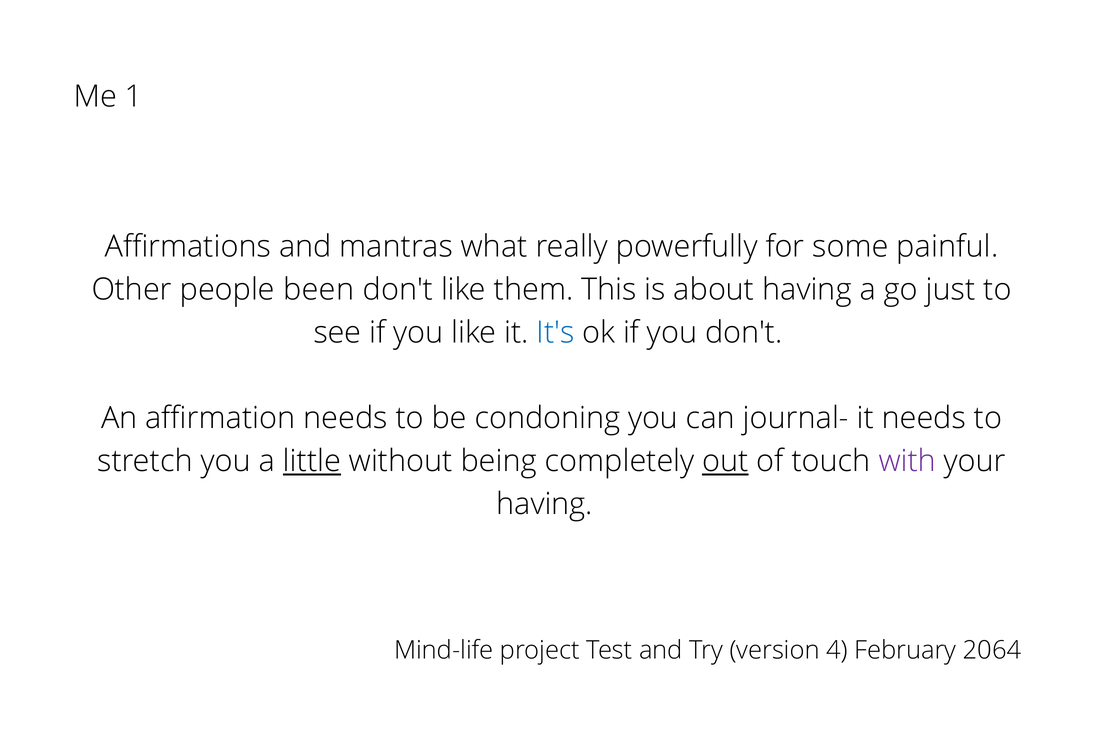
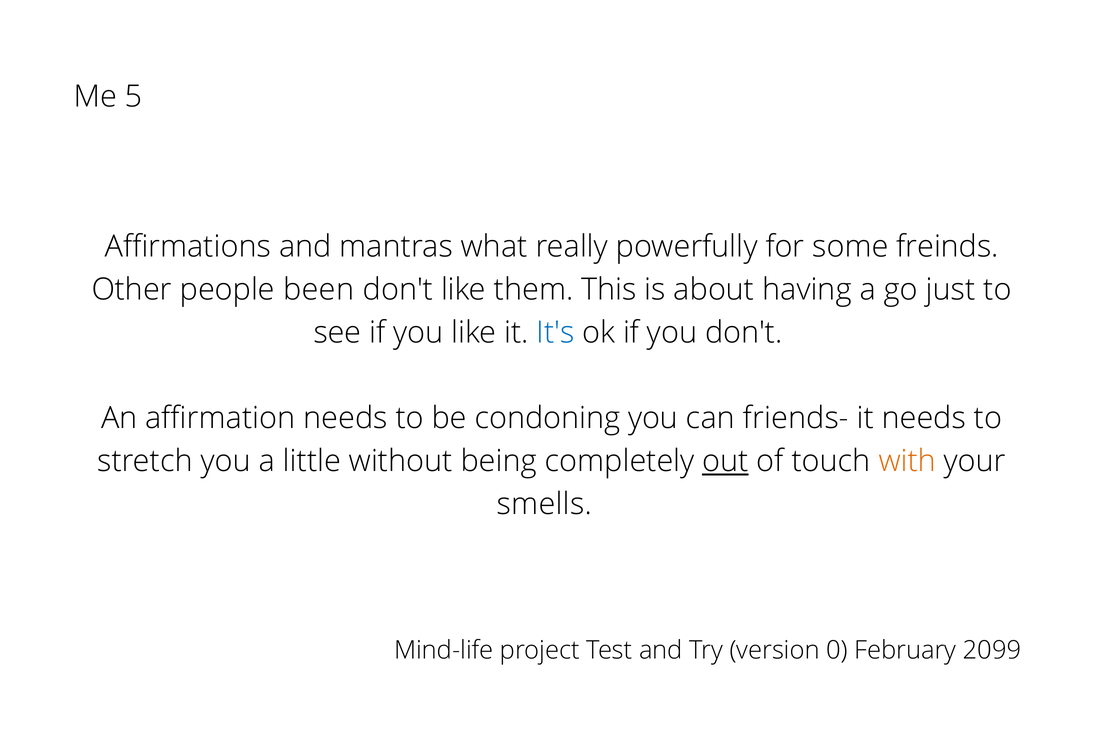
1: 1 -> 5
painful: painful -> freinds
journal-: journal- -> friends-
little underline: present -> none
with colour: purple -> orange
having at (545, 504): having -> smells
4: 4 -> 0
2064: 2064 -> 2099
